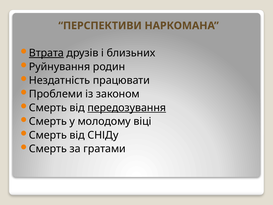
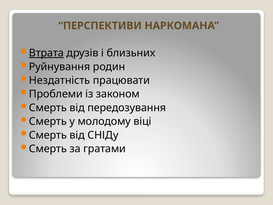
передозування underline: present -> none
